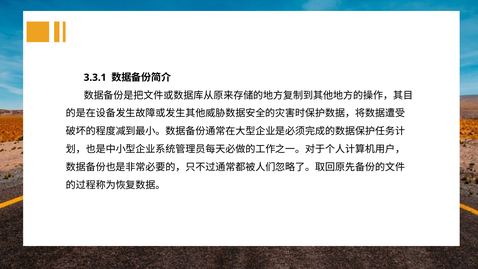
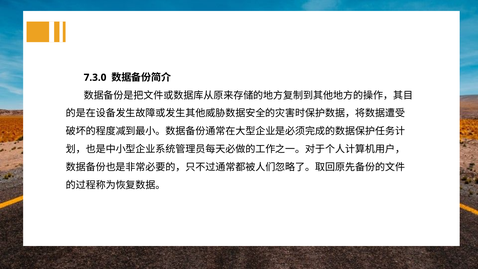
3.3.1: 3.3.1 -> 7.3.0
